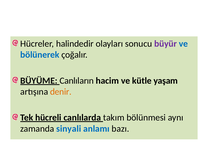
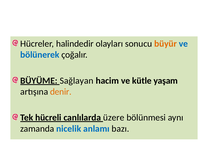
büyür colour: purple -> orange
Canlıların: Canlıların -> Sağlayan
takım: takım -> üzere
sinyali: sinyali -> nicelik
